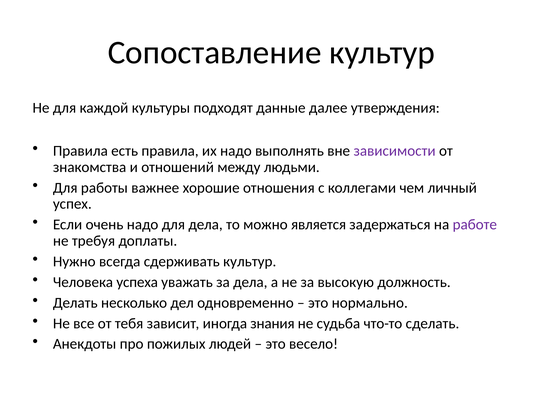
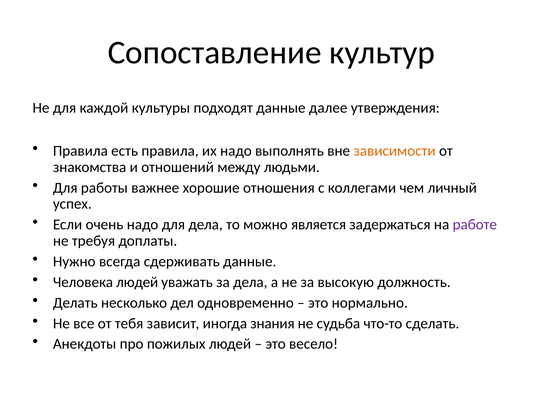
зависимости colour: purple -> orange
сдерживать культур: культур -> данные
Человека успеха: успеха -> людей
